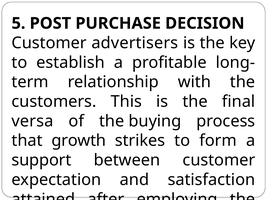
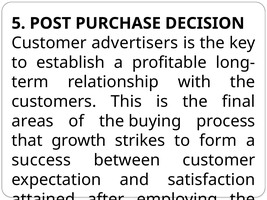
versa: versa -> areas
support: support -> success
